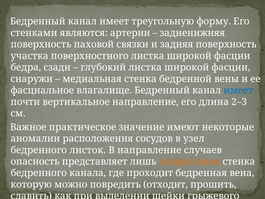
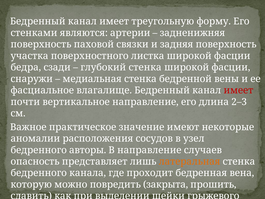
глубокий листка: листка -> стенка
имеет at (238, 90) colour: blue -> red
листок: листок -> авторы
отходит: отходит -> закрыта
